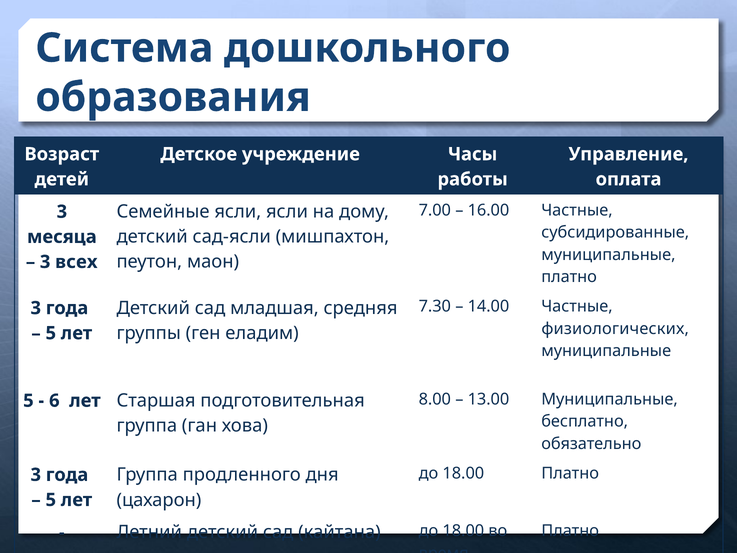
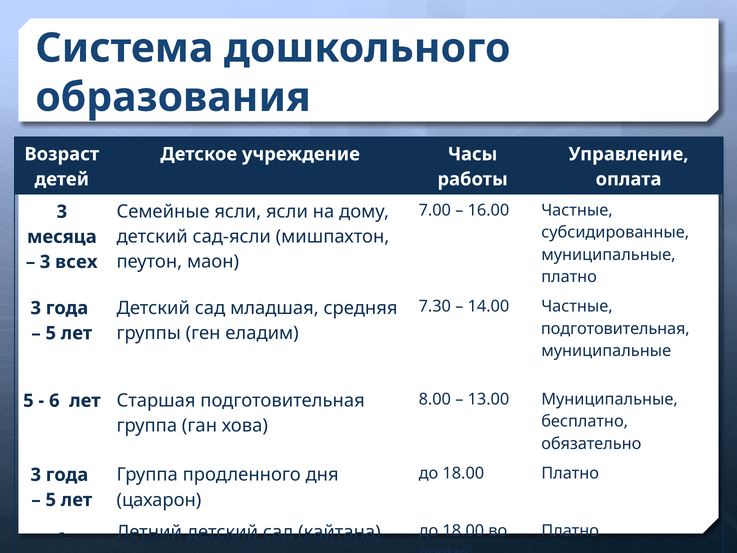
физиологических at (615, 329): физиологических -> подготовительная
